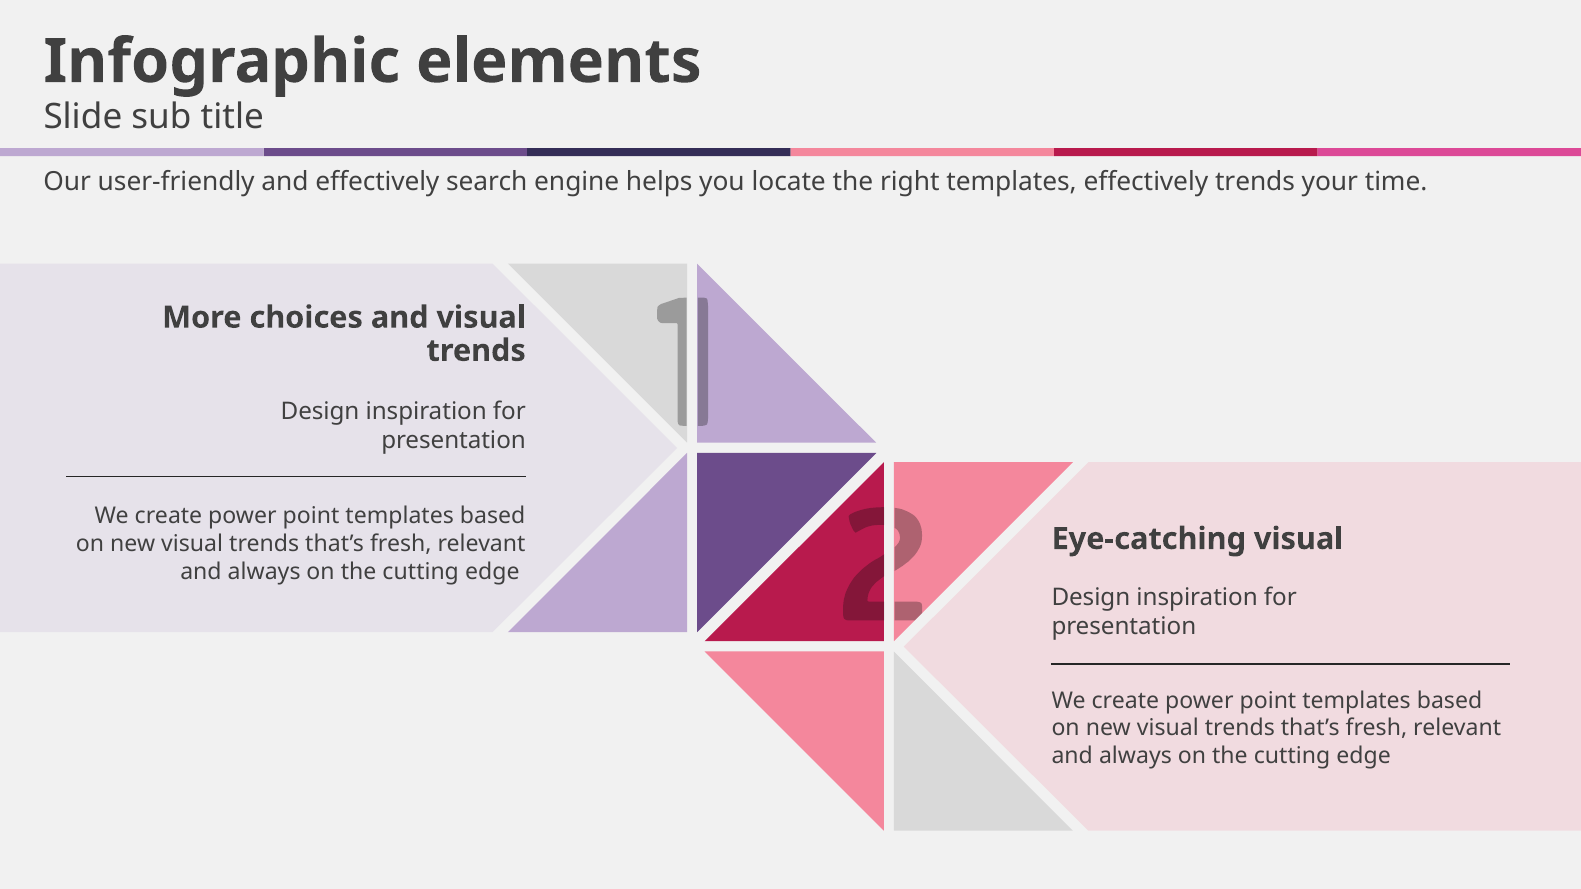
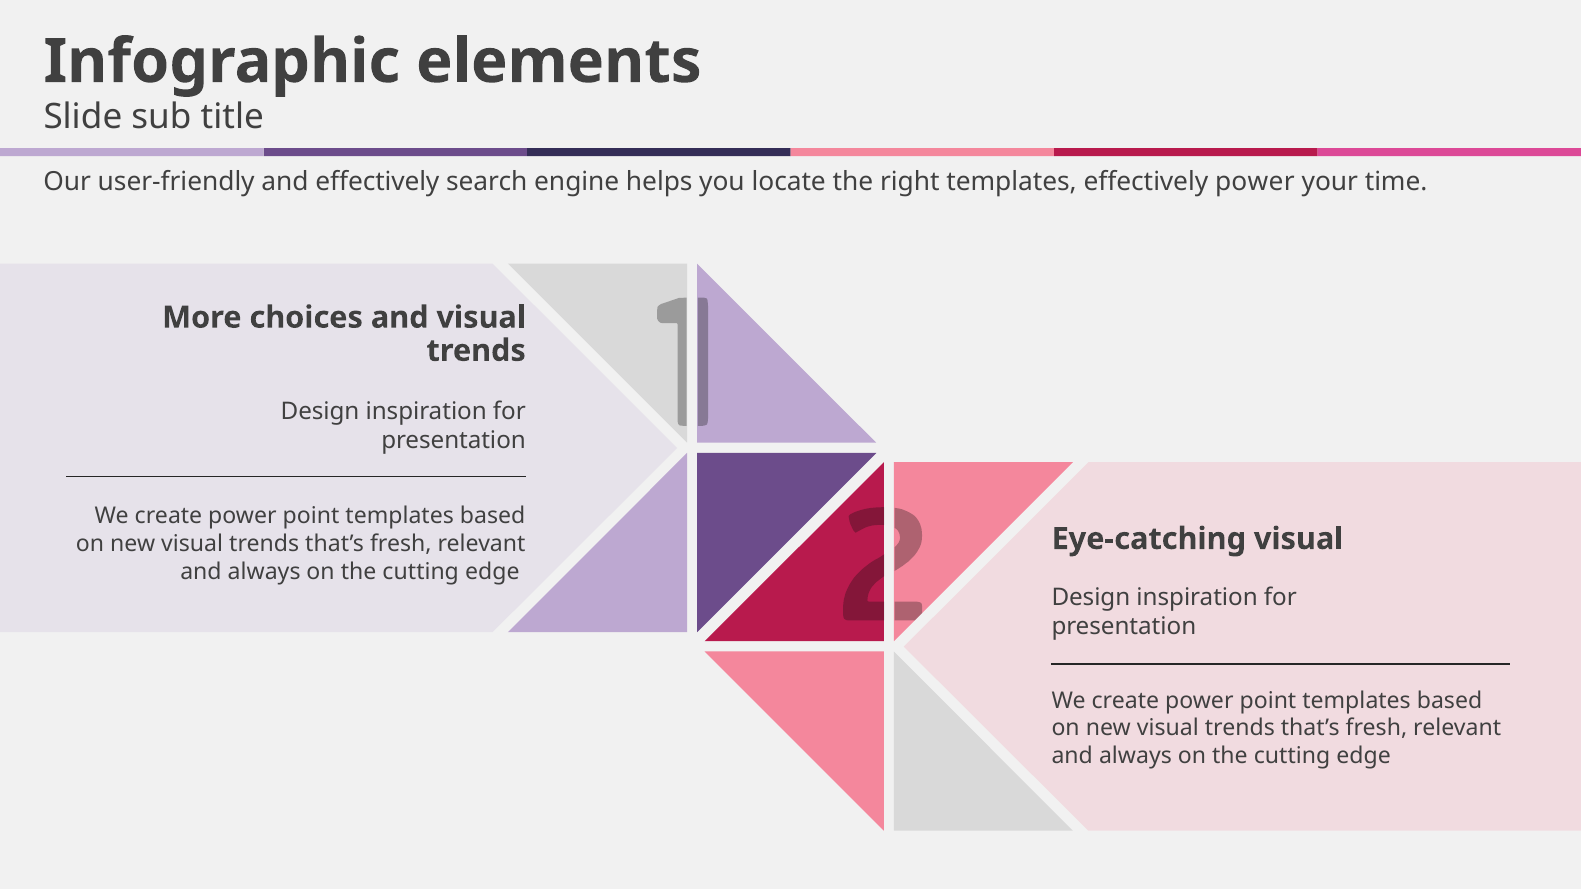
effectively trends: trends -> power
